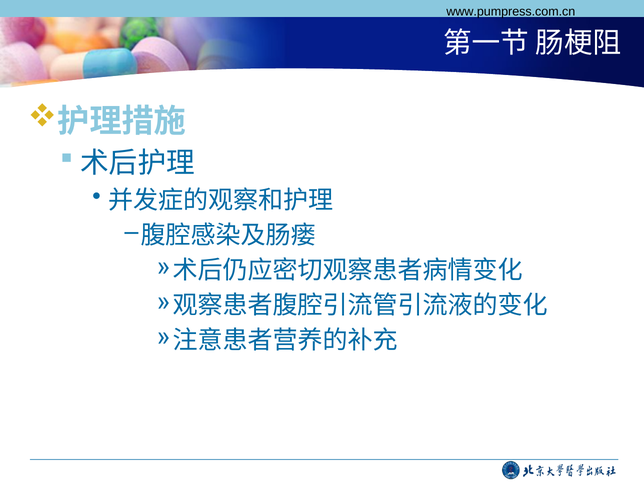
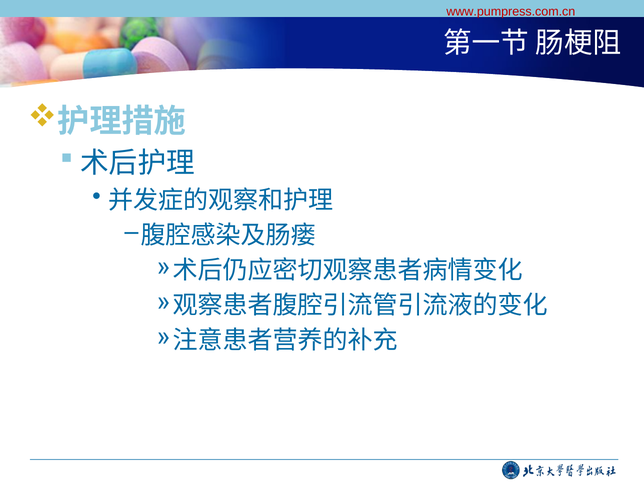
www.pumpress.com.cn colour: black -> red
